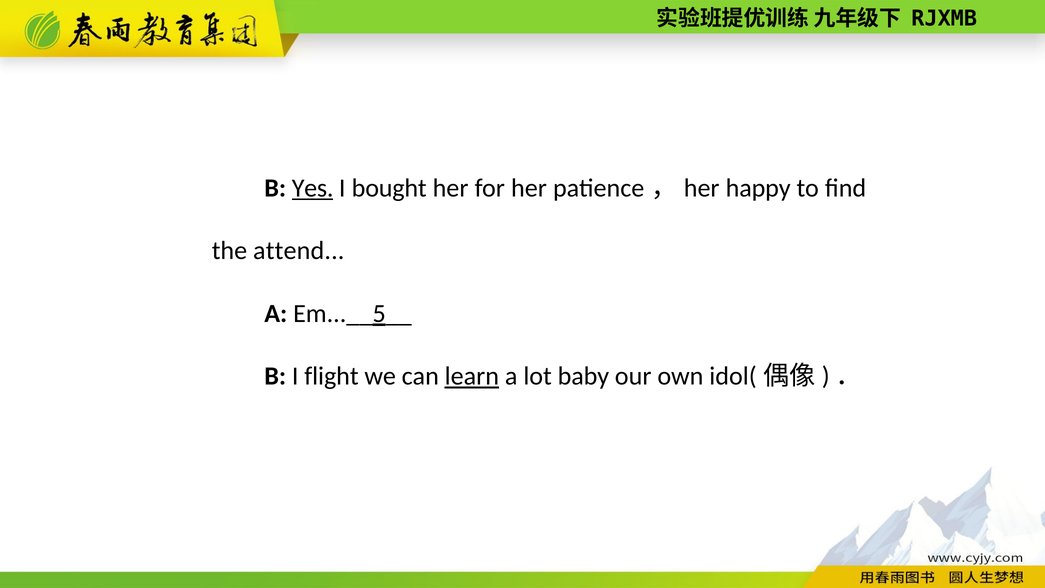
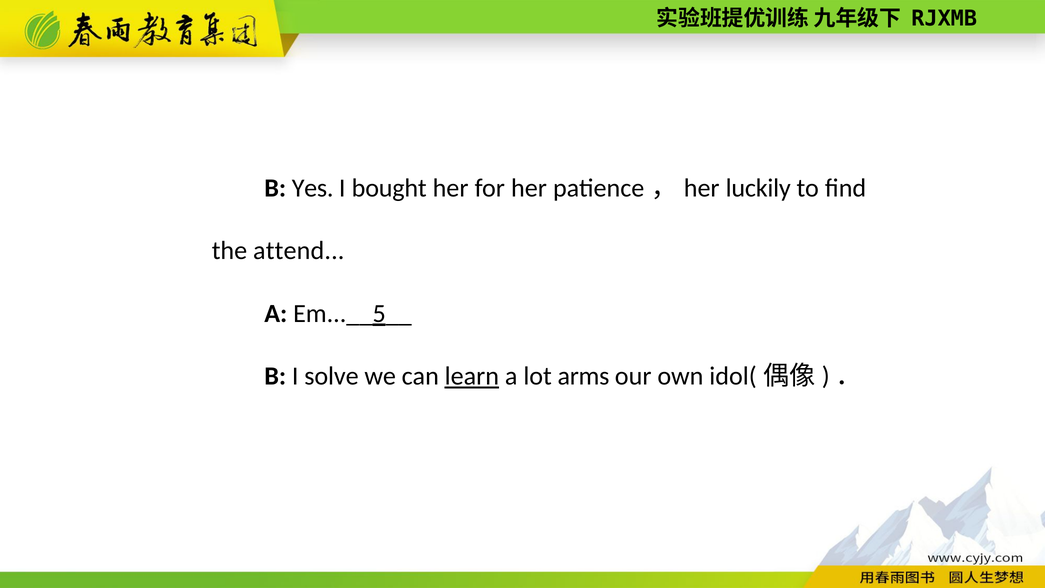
Yes underline: present -> none
happy: happy -> luckily
flight: flight -> solve
baby: baby -> arms
